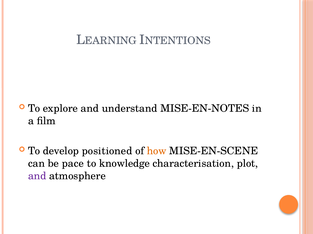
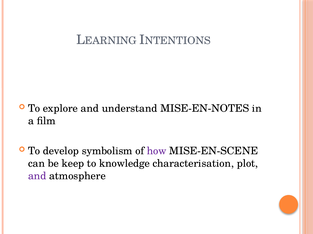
positioned: positioned -> symbolism
how colour: orange -> purple
pace: pace -> keep
